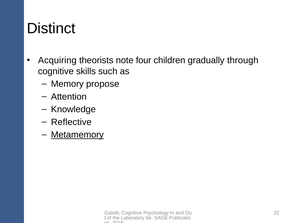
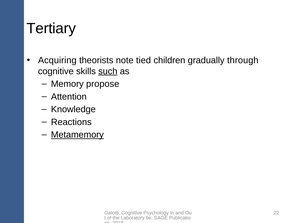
Distinct: Distinct -> Tertiary
four: four -> tied
such underline: none -> present
Reflective: Reflective -> Reactions
